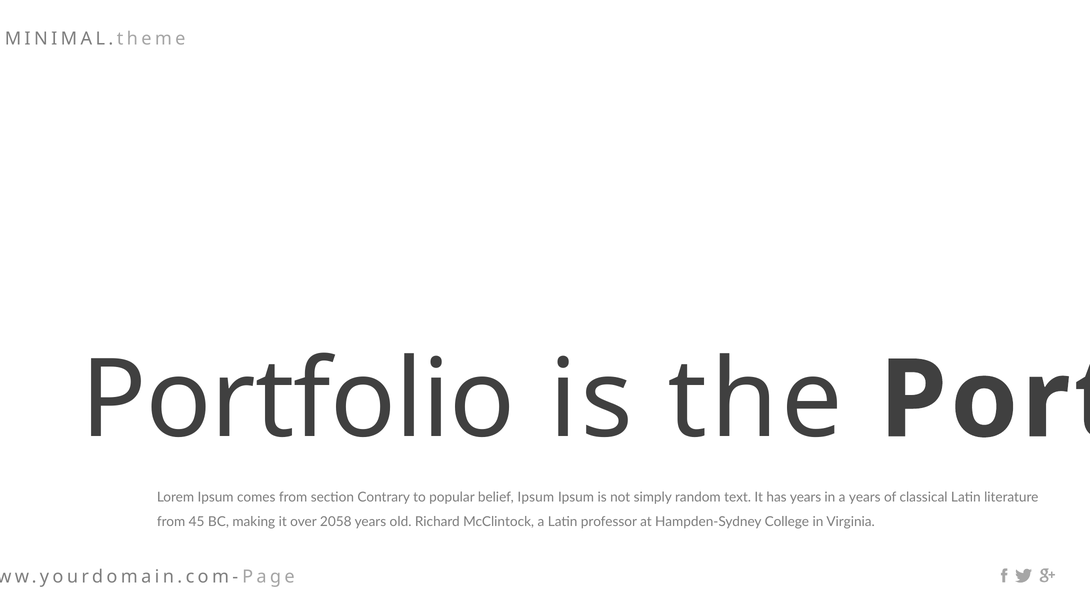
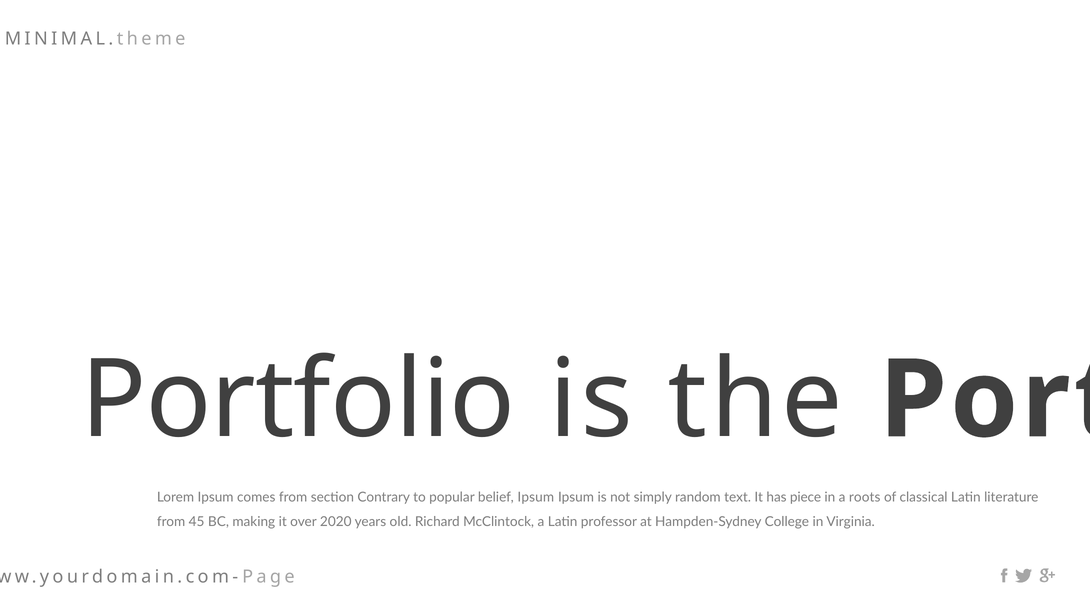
has years: years -> piece
a years: years -> roots
2058: 2058 -> 2020
